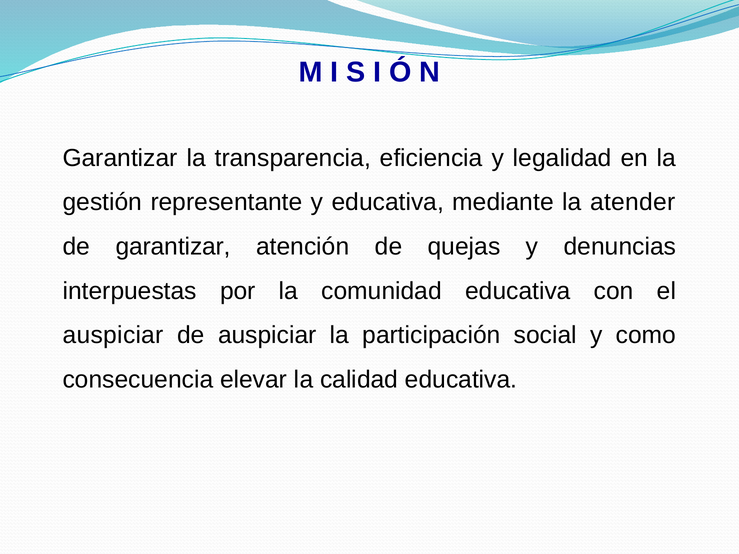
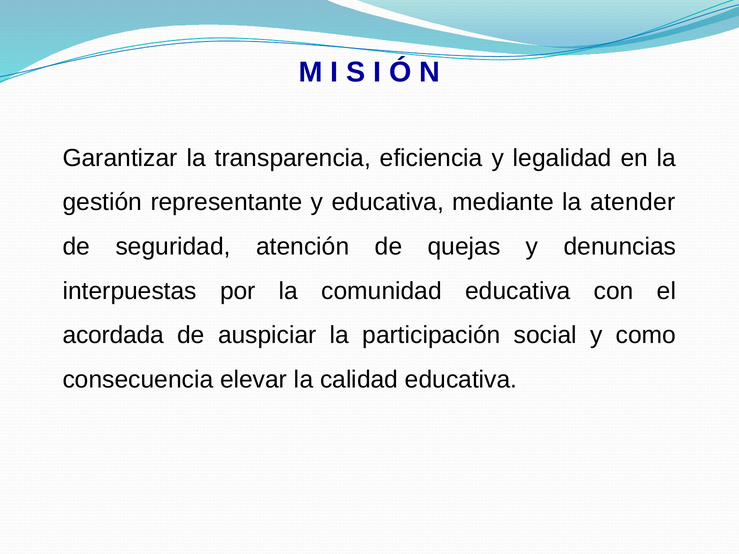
de garantizar: garantizar -> seguridad
auspiciar at (113, 335): auspiciar -> acordada
